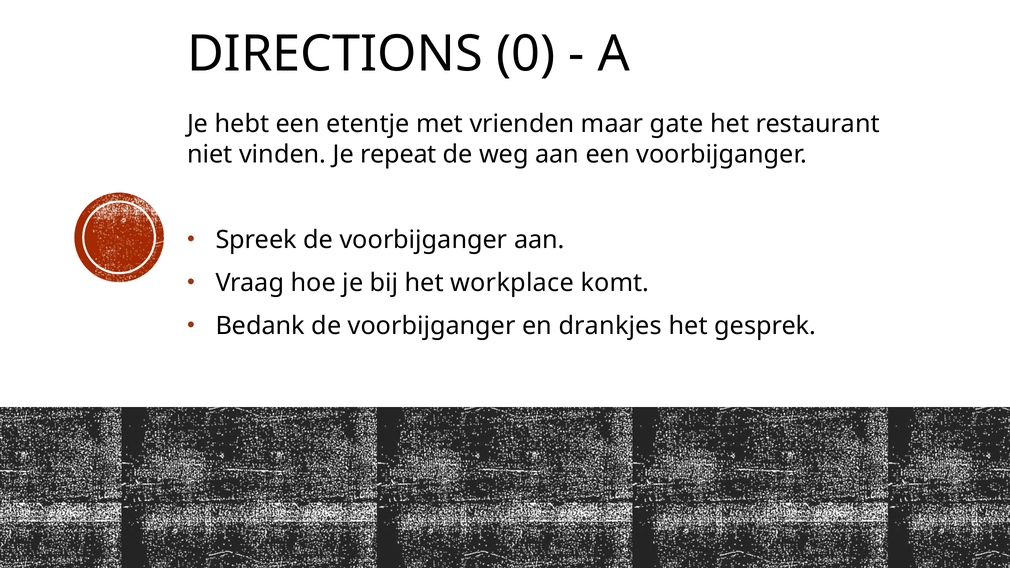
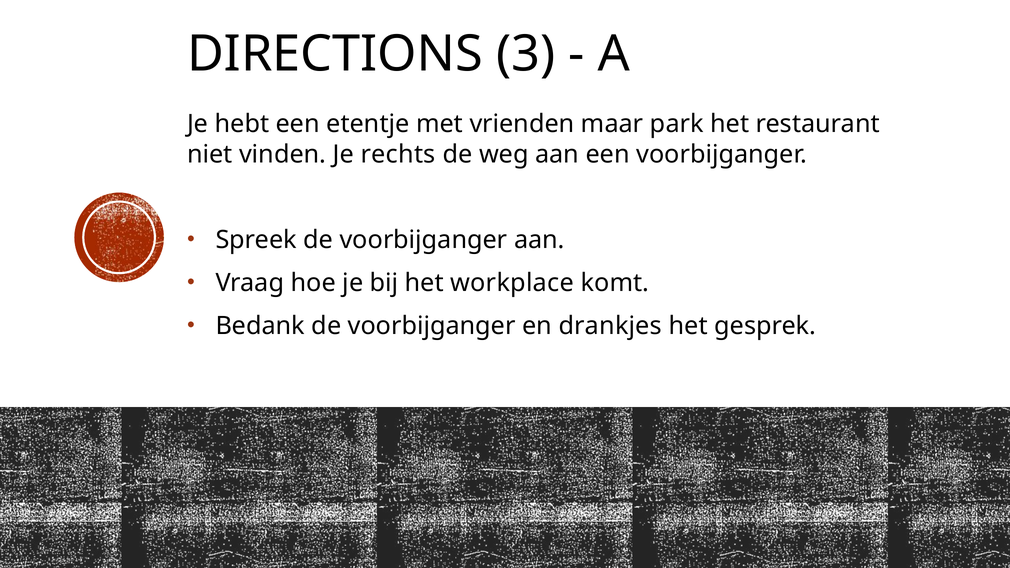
0: 0 -> 3
gate: gate -> park
repeat: repeat -> rechts
